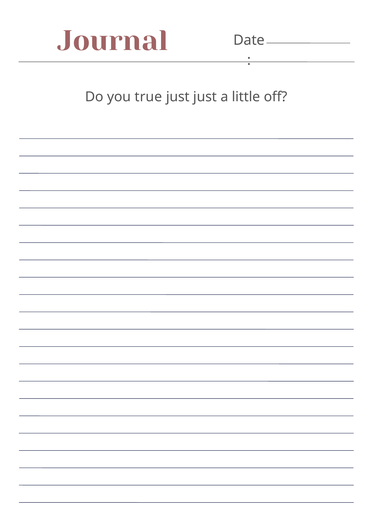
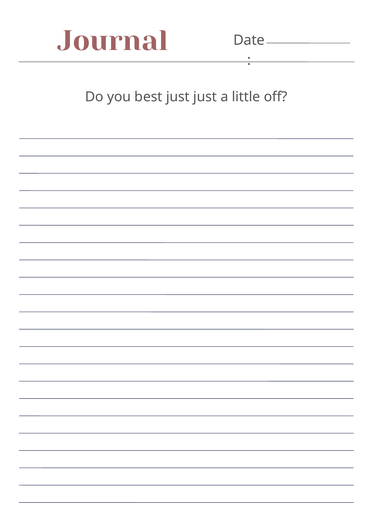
true: true -> best
